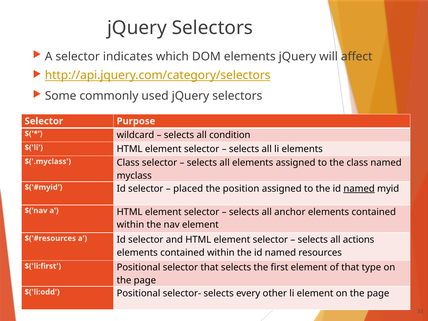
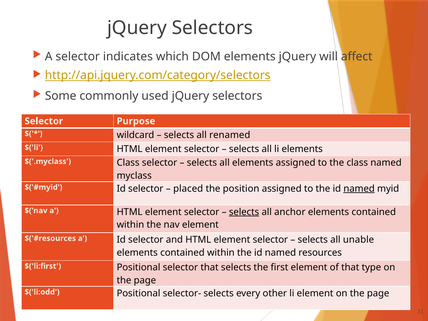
condition: condition -> renamed
selects at (244, 212) underline: none -> present
actions: actions -> unable
